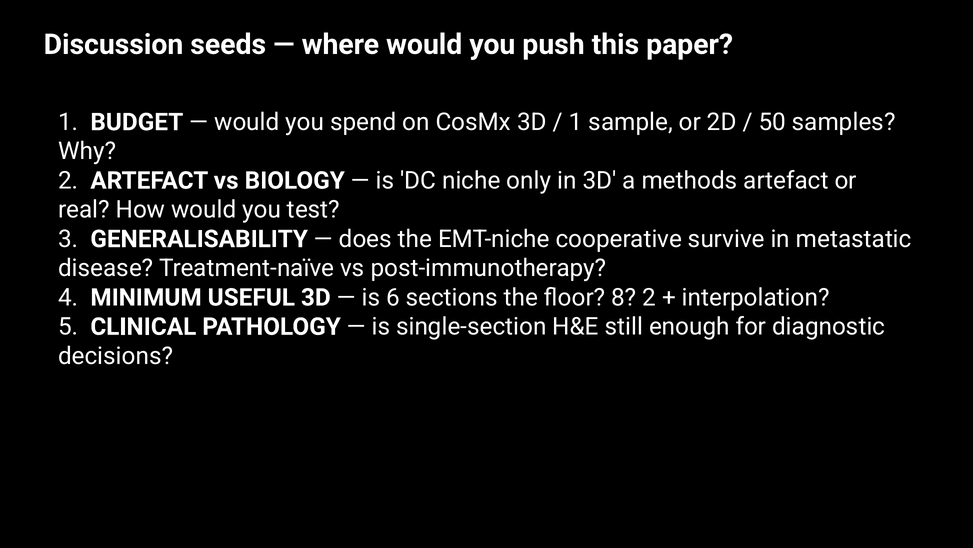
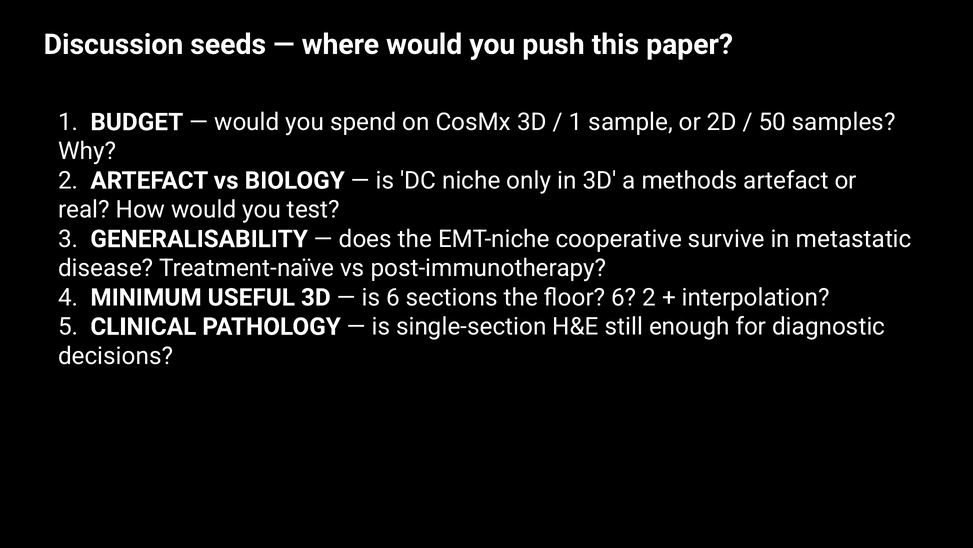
floor 8: 8 -> 6
